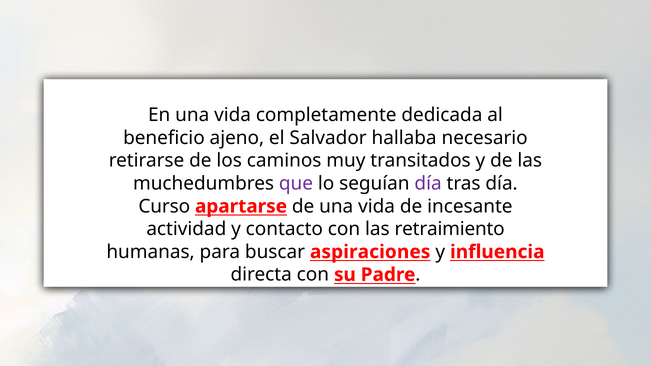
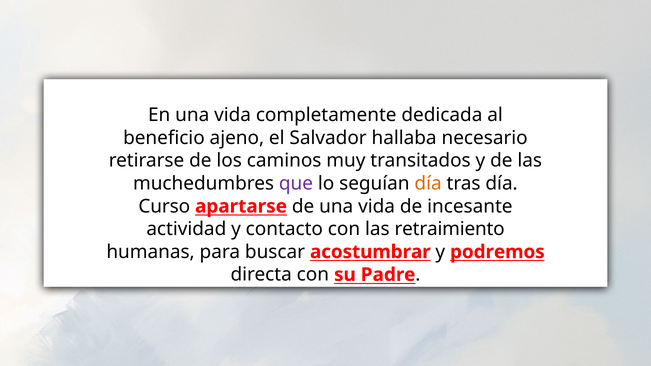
día at (428, 184) colour: purple -> orange
aspiraciones: aspiraciones -> acostumbrar
influencia: influencia -> podremos
